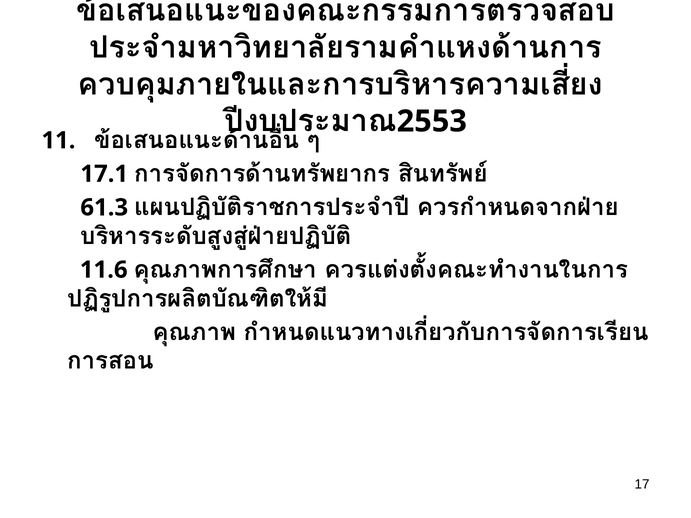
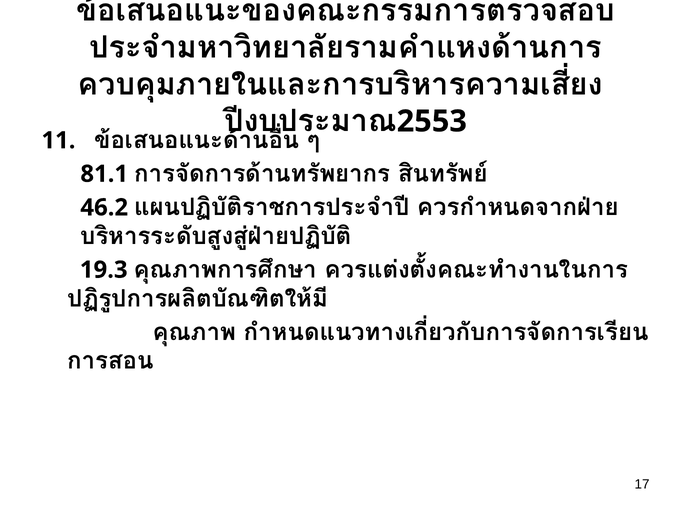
17.1: 17.1 -> 81.1
61.3: 61.3 -> 46.2
11.6: 11.6 -> 19.3
